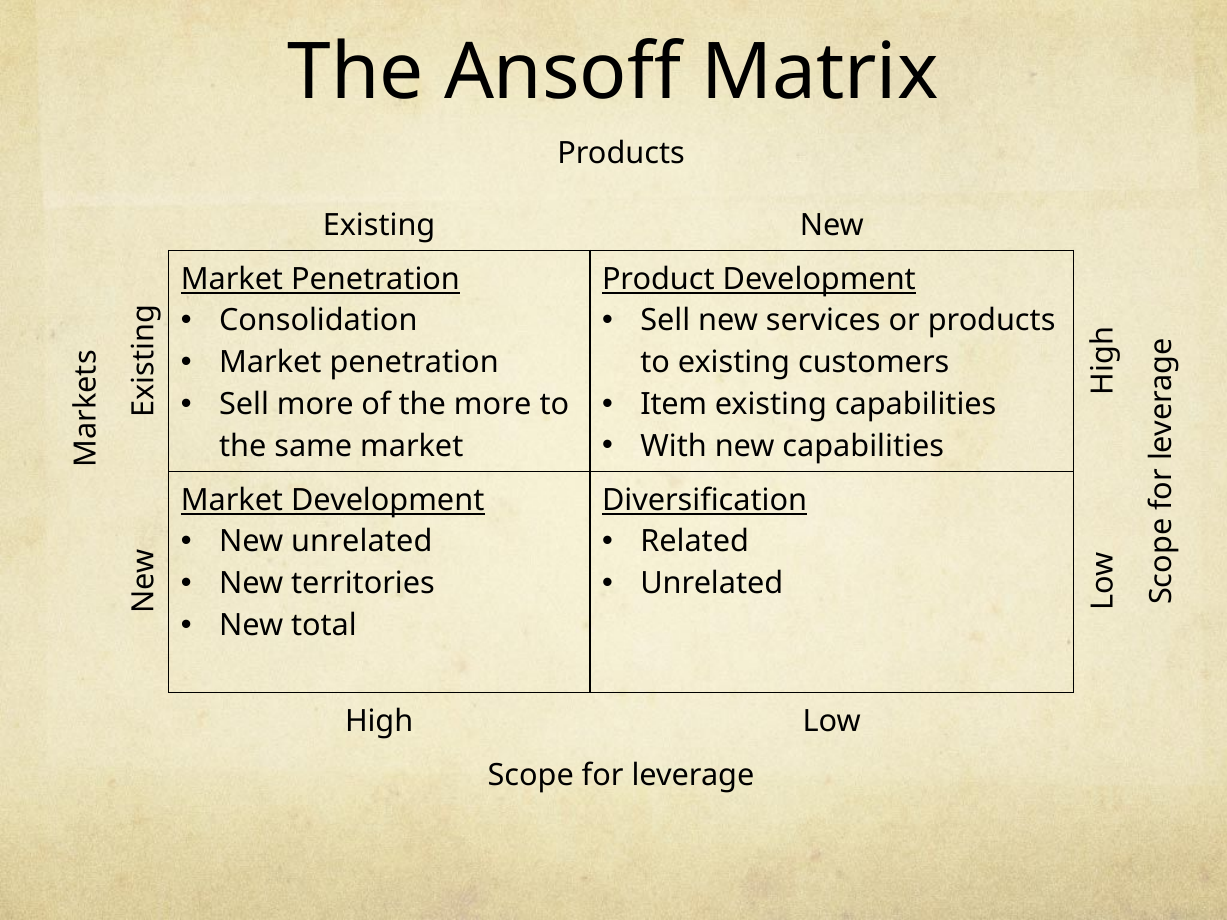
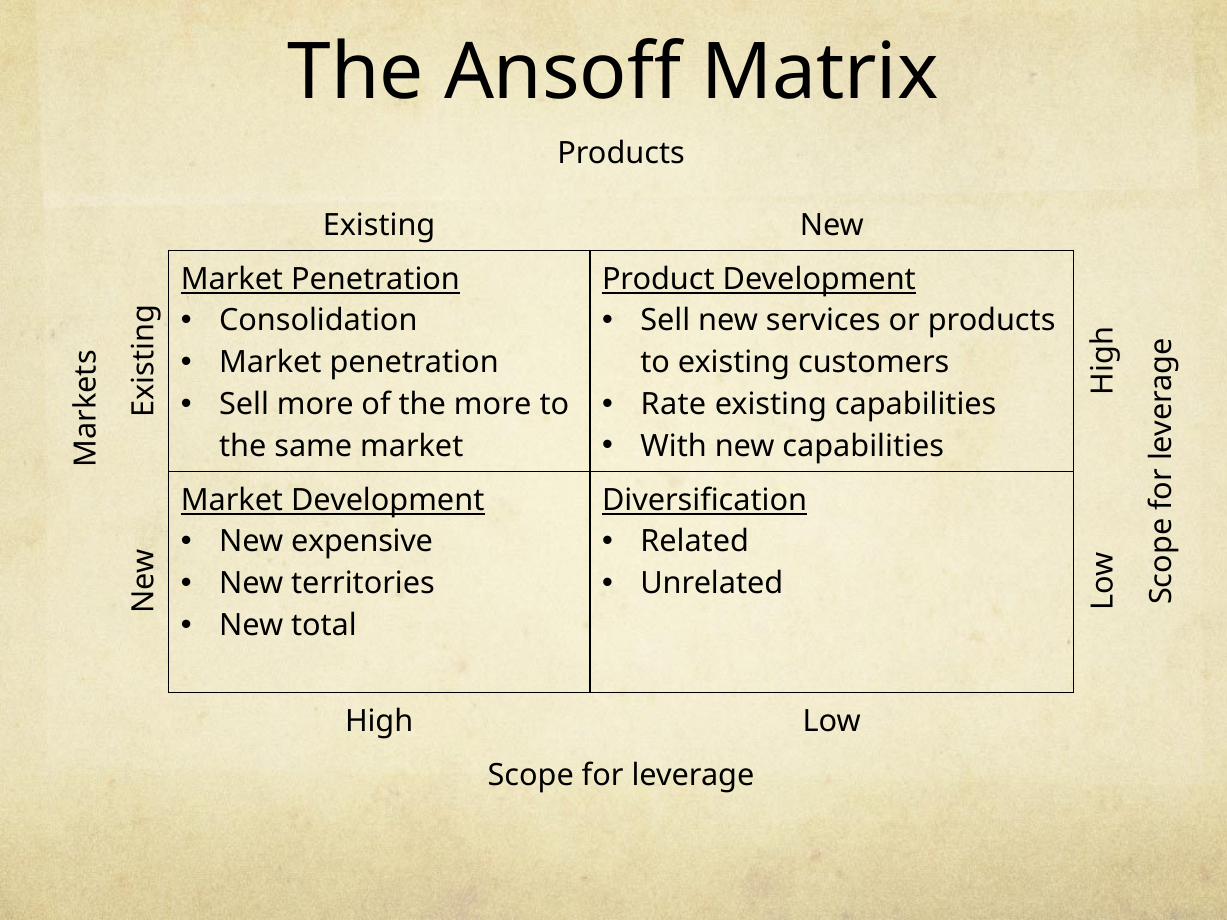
Item: Item -> Rate
New unrelated: unrelated -> expensive
